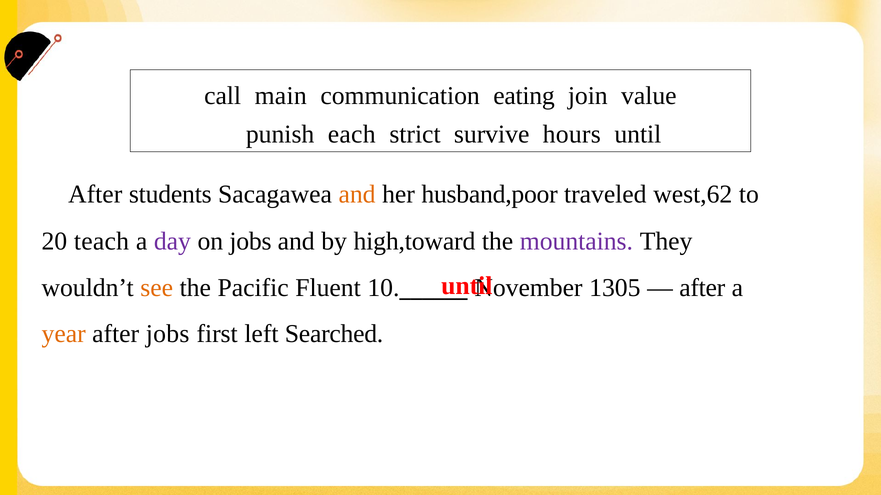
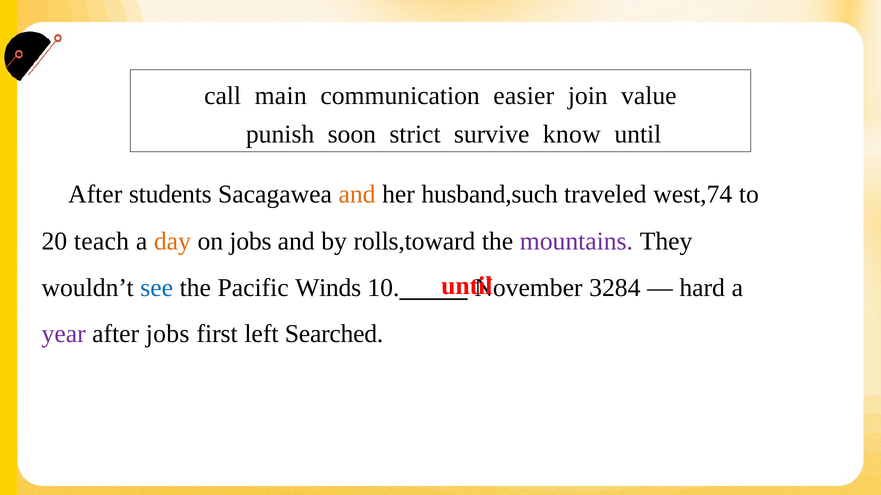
eating: eating -> easier
each: each -> soon
hours: hours -> know
husband,poor: husband,poor -> husband,such
west,62: west,62 -> west,74
day colour: purple -> orange
high,toward: high,toward -> rolls,toward
see colour: orange -> blue
Fluent: Fluent -> Winds
1305: 1305 -> 3284
after at (702, 288): after -> hard
year colour: orange -> purple
